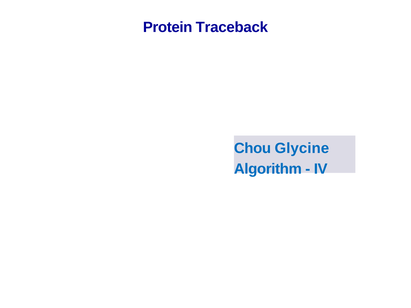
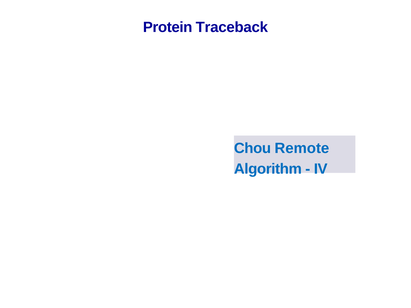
Glycine: Glycine -> Remote
